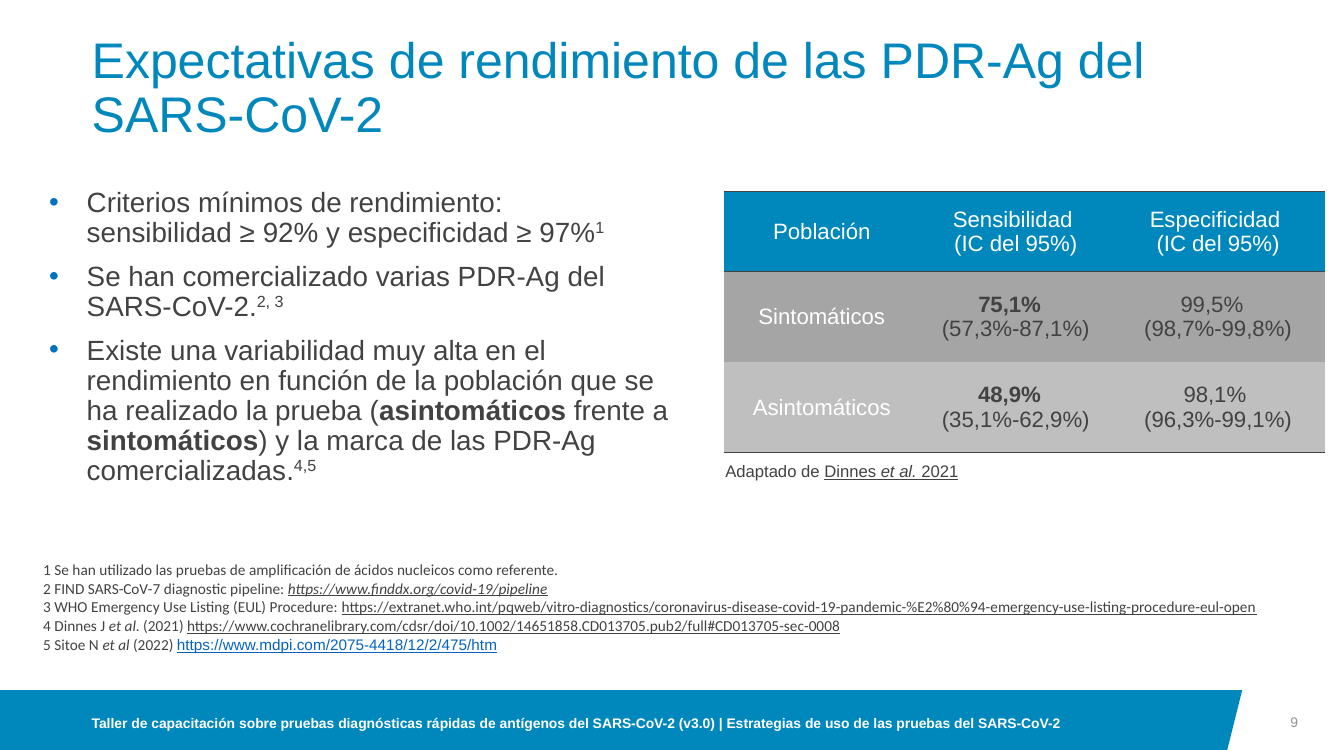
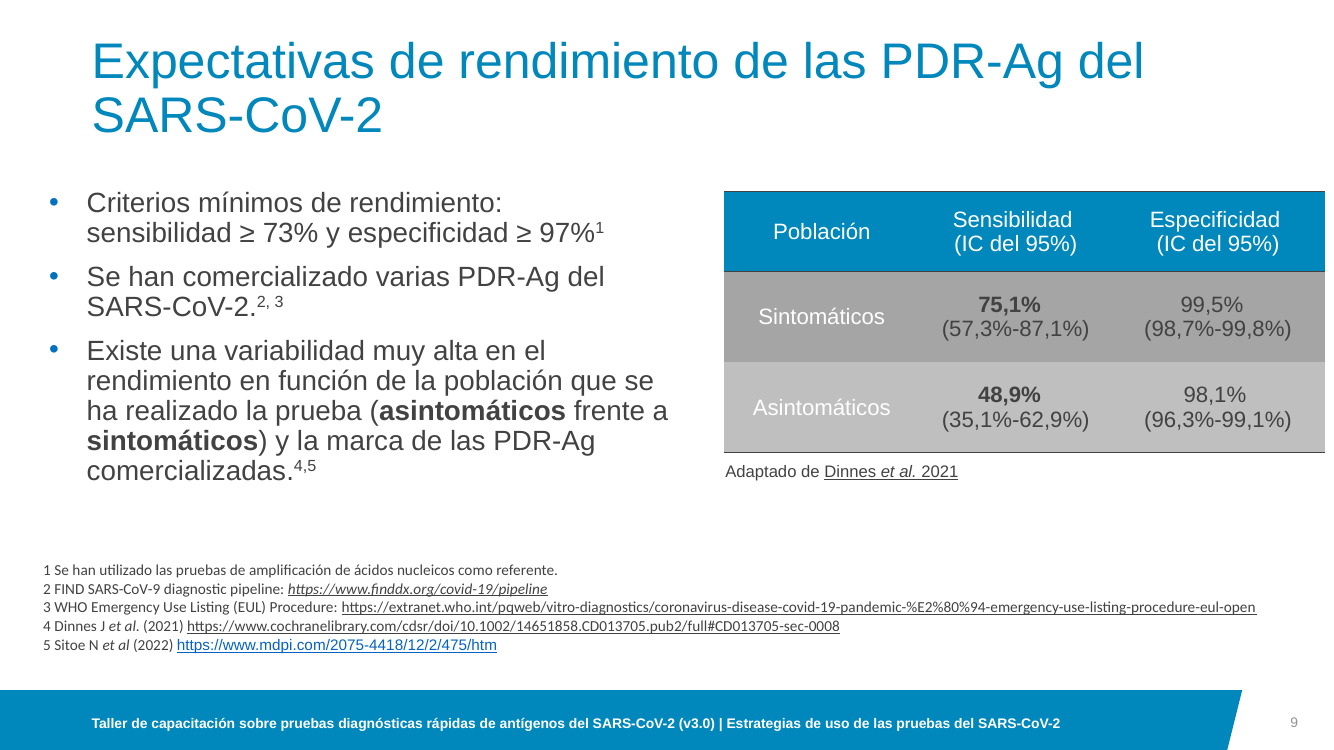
92%: 92% -> 73%
SARS-CoV-7: SARS-CoV-7 -> SARS-CoV-9
